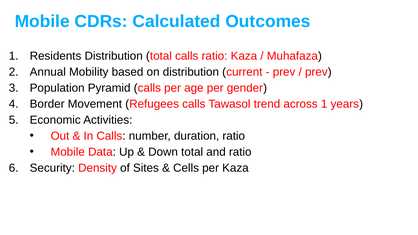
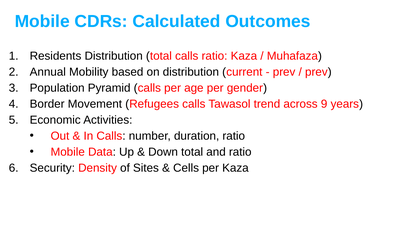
across 1: 1 -> 9
